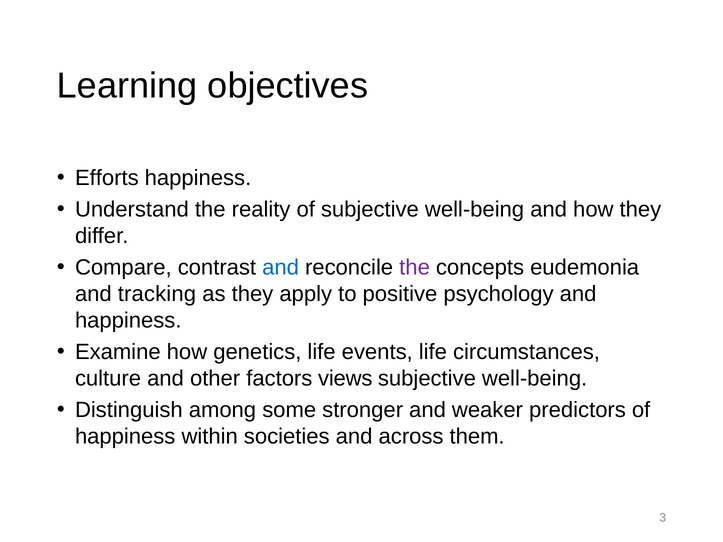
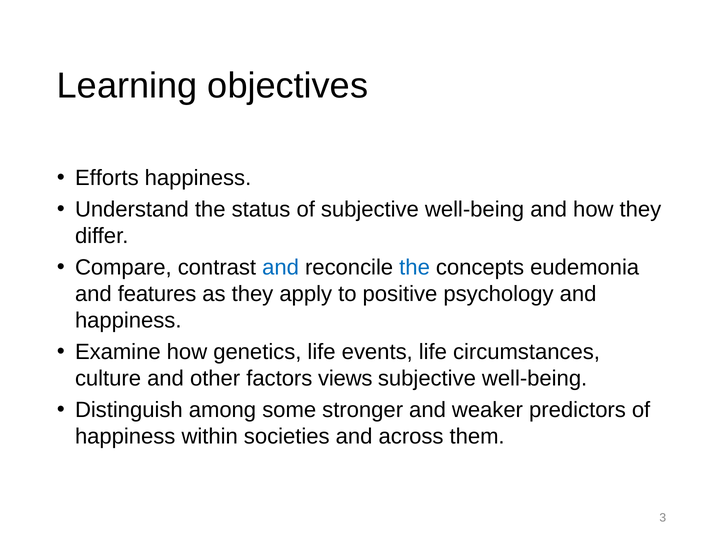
reality: reality -> status
the at (415, 268) colour: purple -> blue
tracking: tracking -> features
